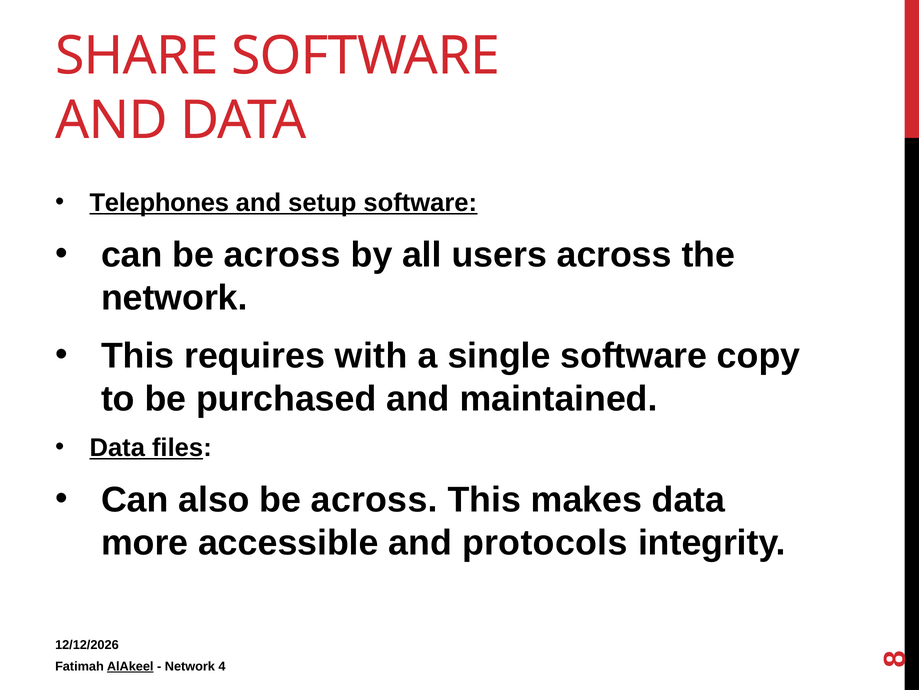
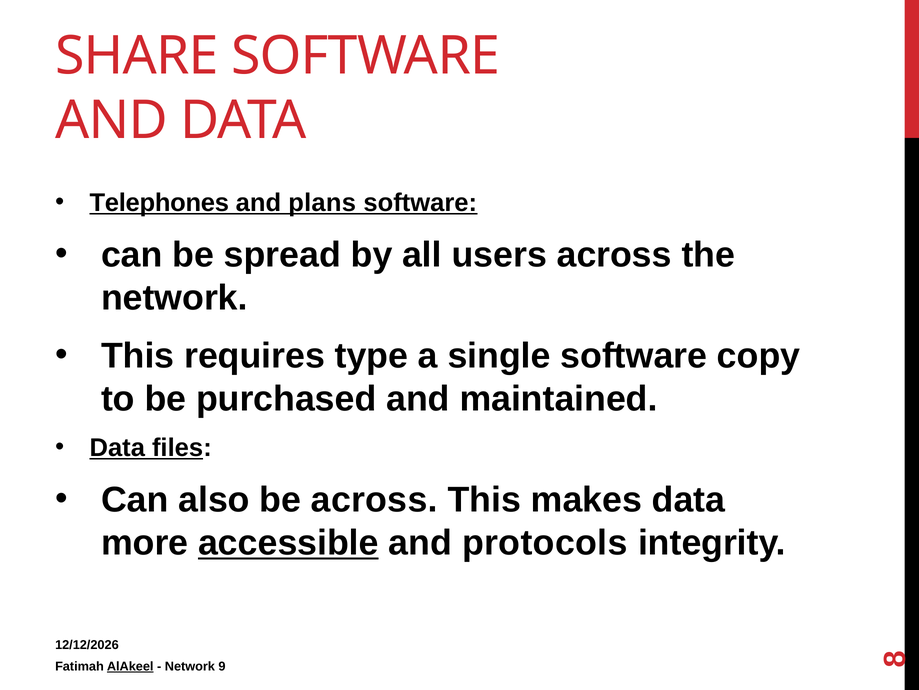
setup: setup -> plans
can be across: across -> spread
with: with -> type
accessible underline: none -> present
4: 4 -> 9
